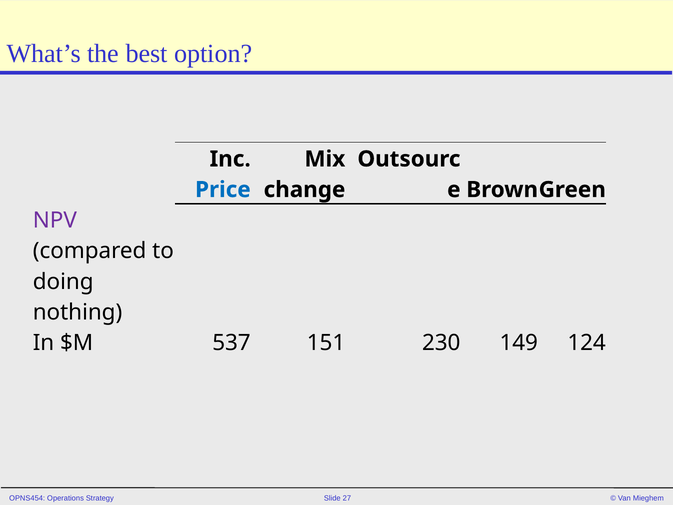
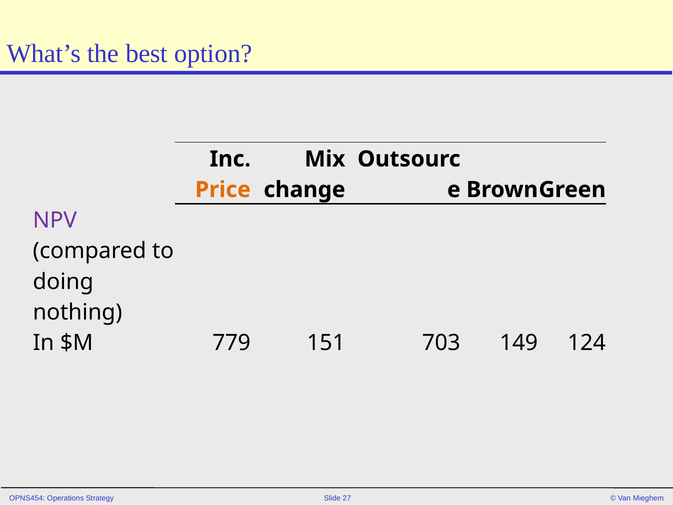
Price colour: blue -> orange
537: 537 -> 779
230: 230 -> 703
